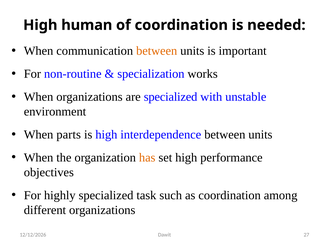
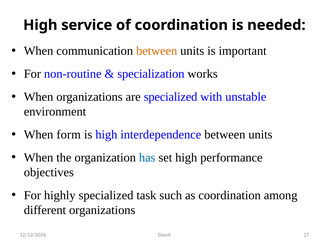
human: human -> service
parts: parts -> form
has colour: orange -> blue
